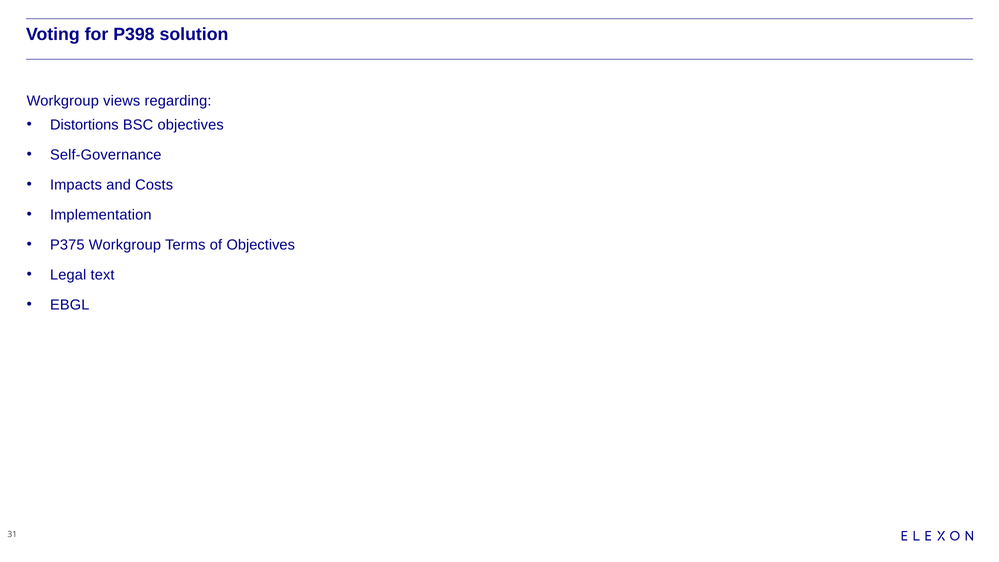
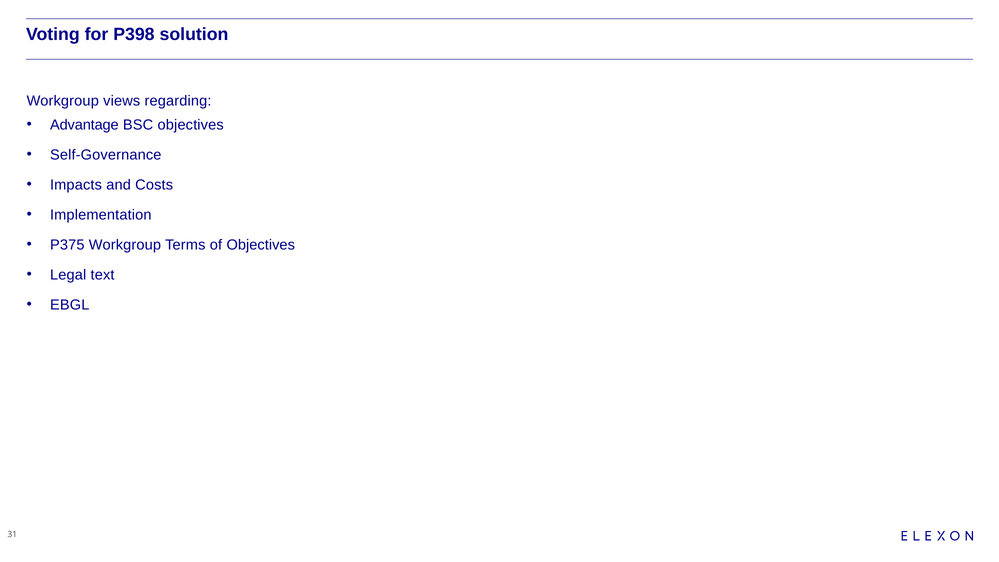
Distortions: Distortions -> Advantage
